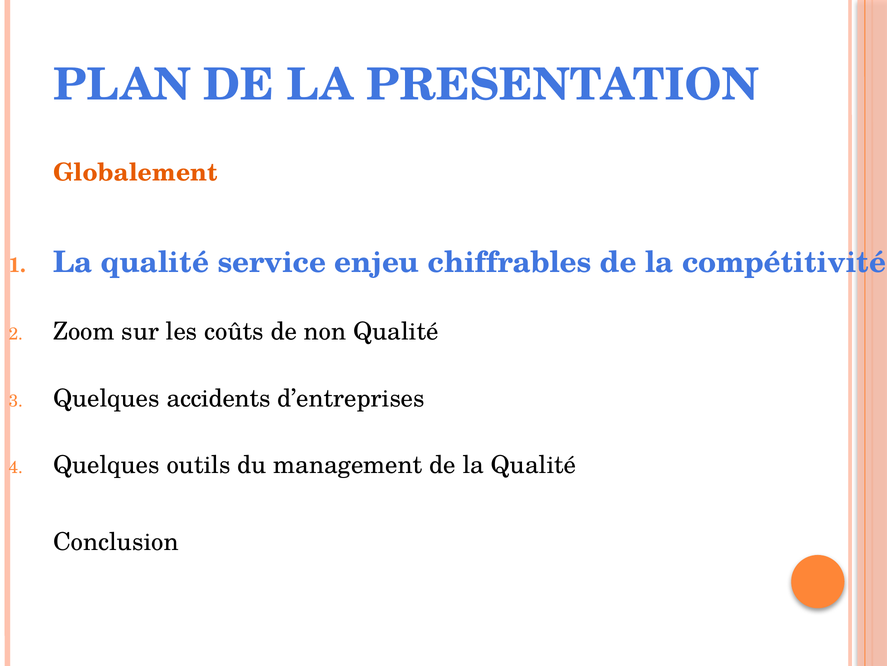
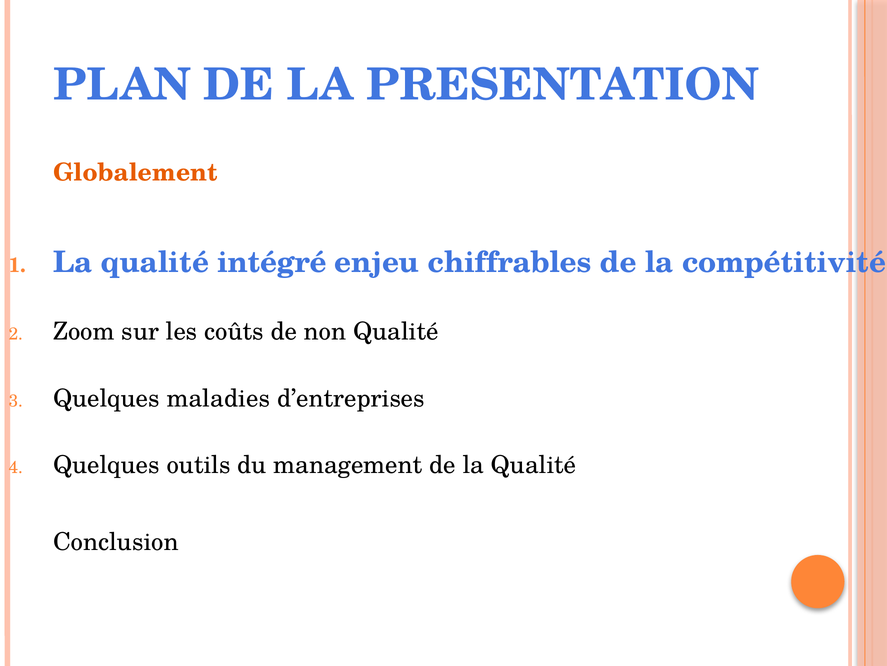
service: service -> intégré
accidents: accidents -> maladies
